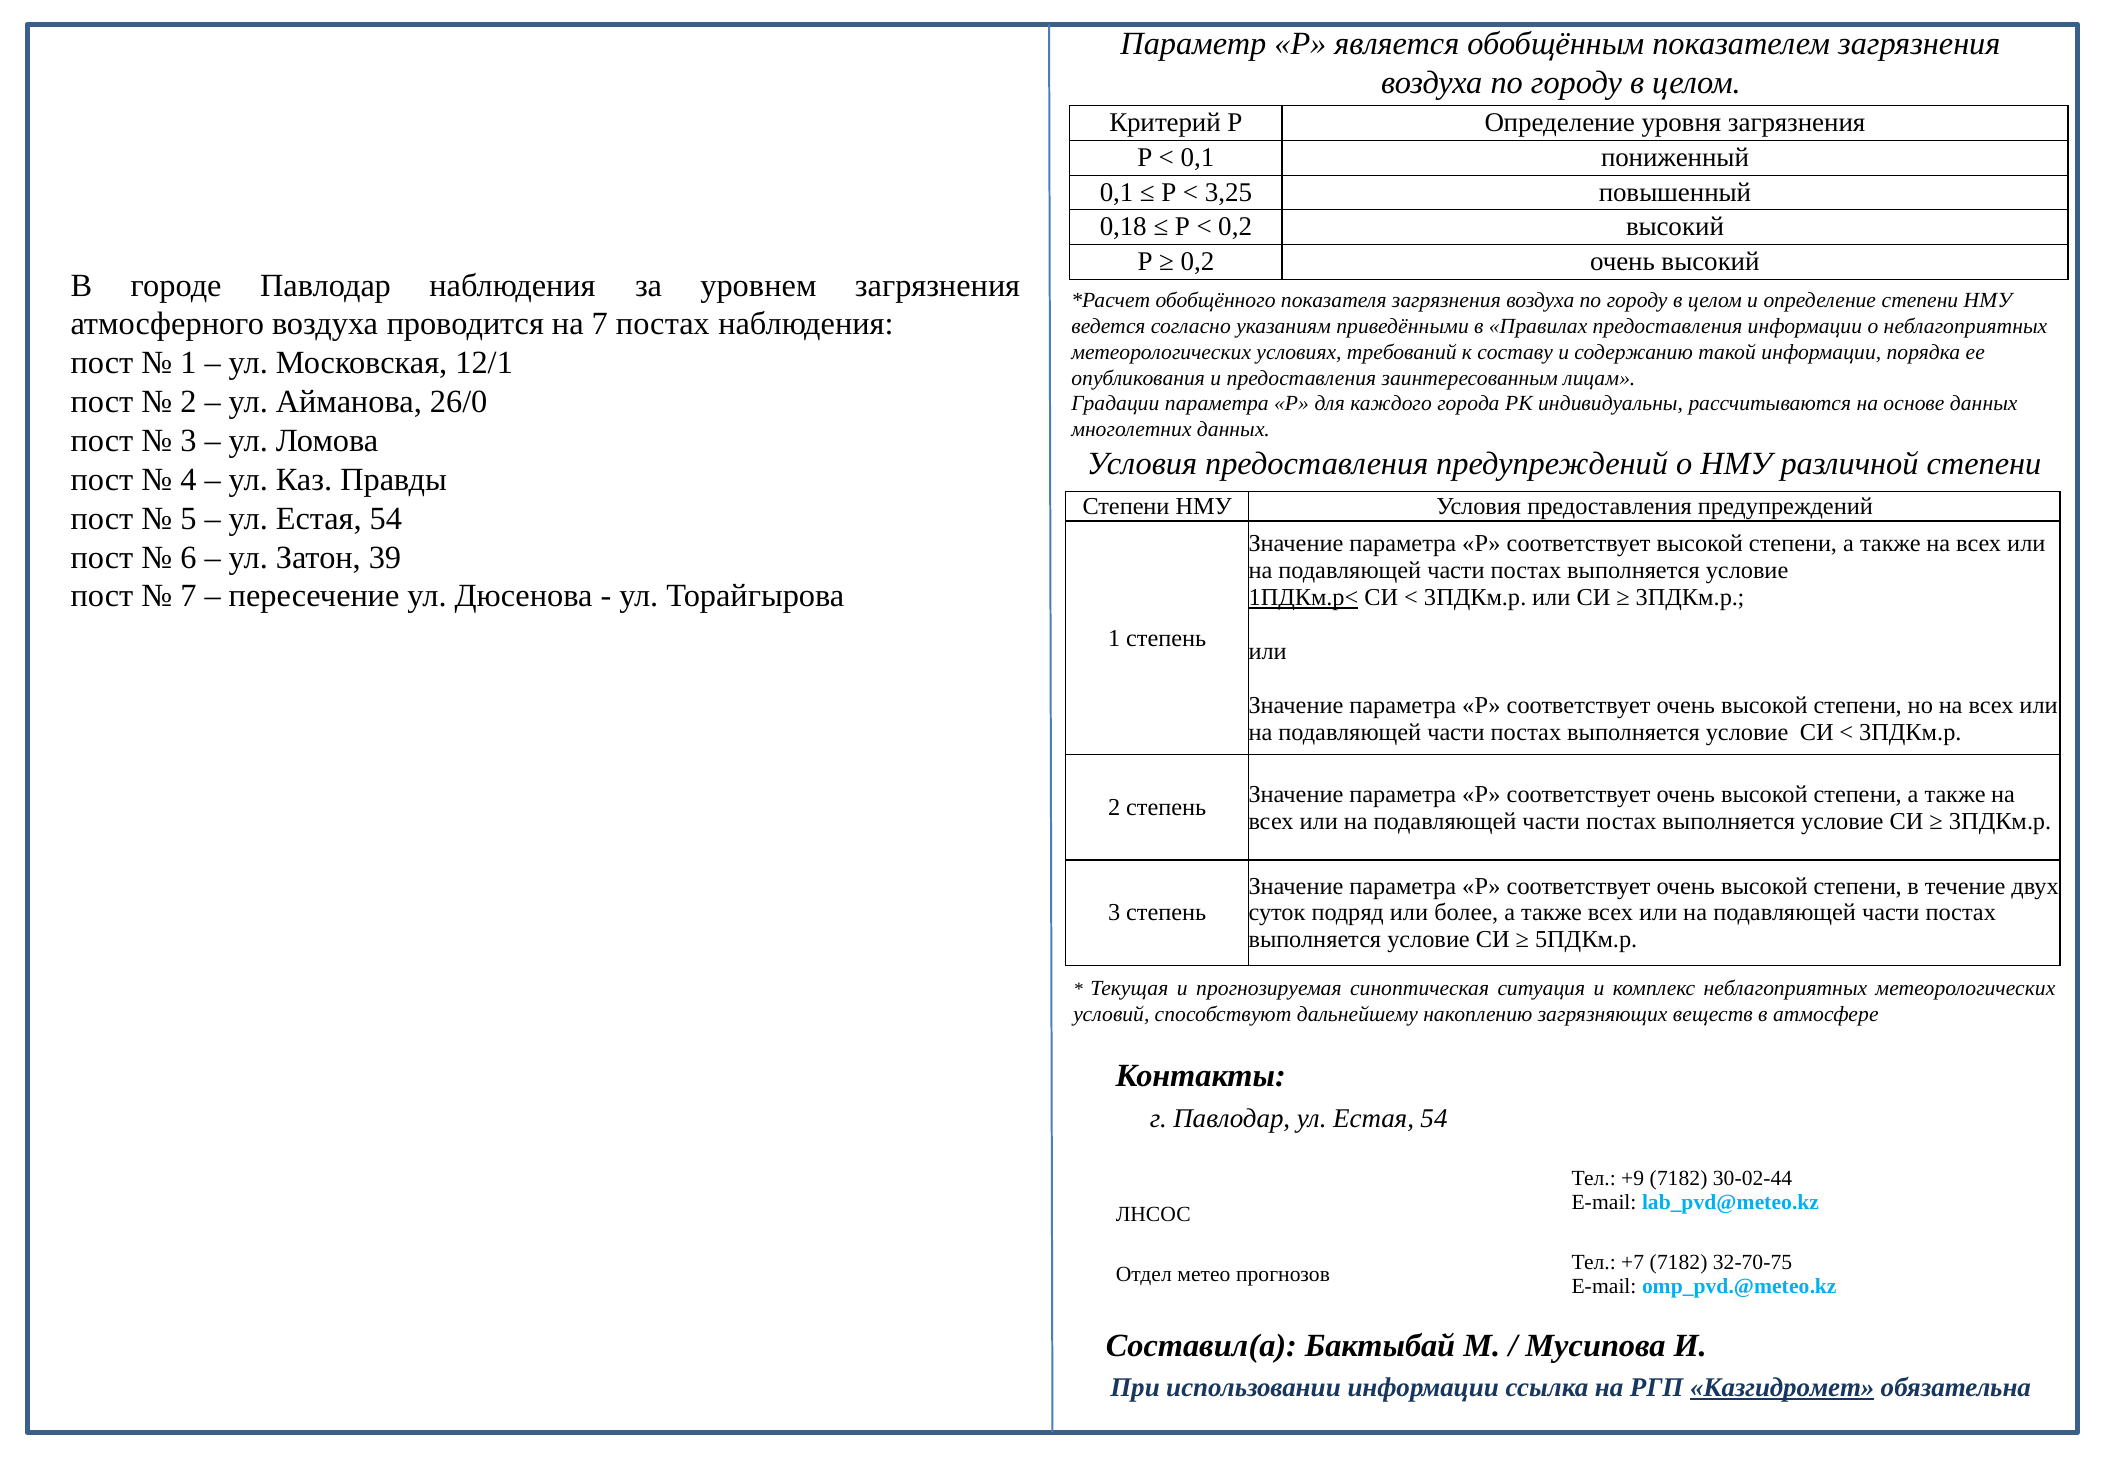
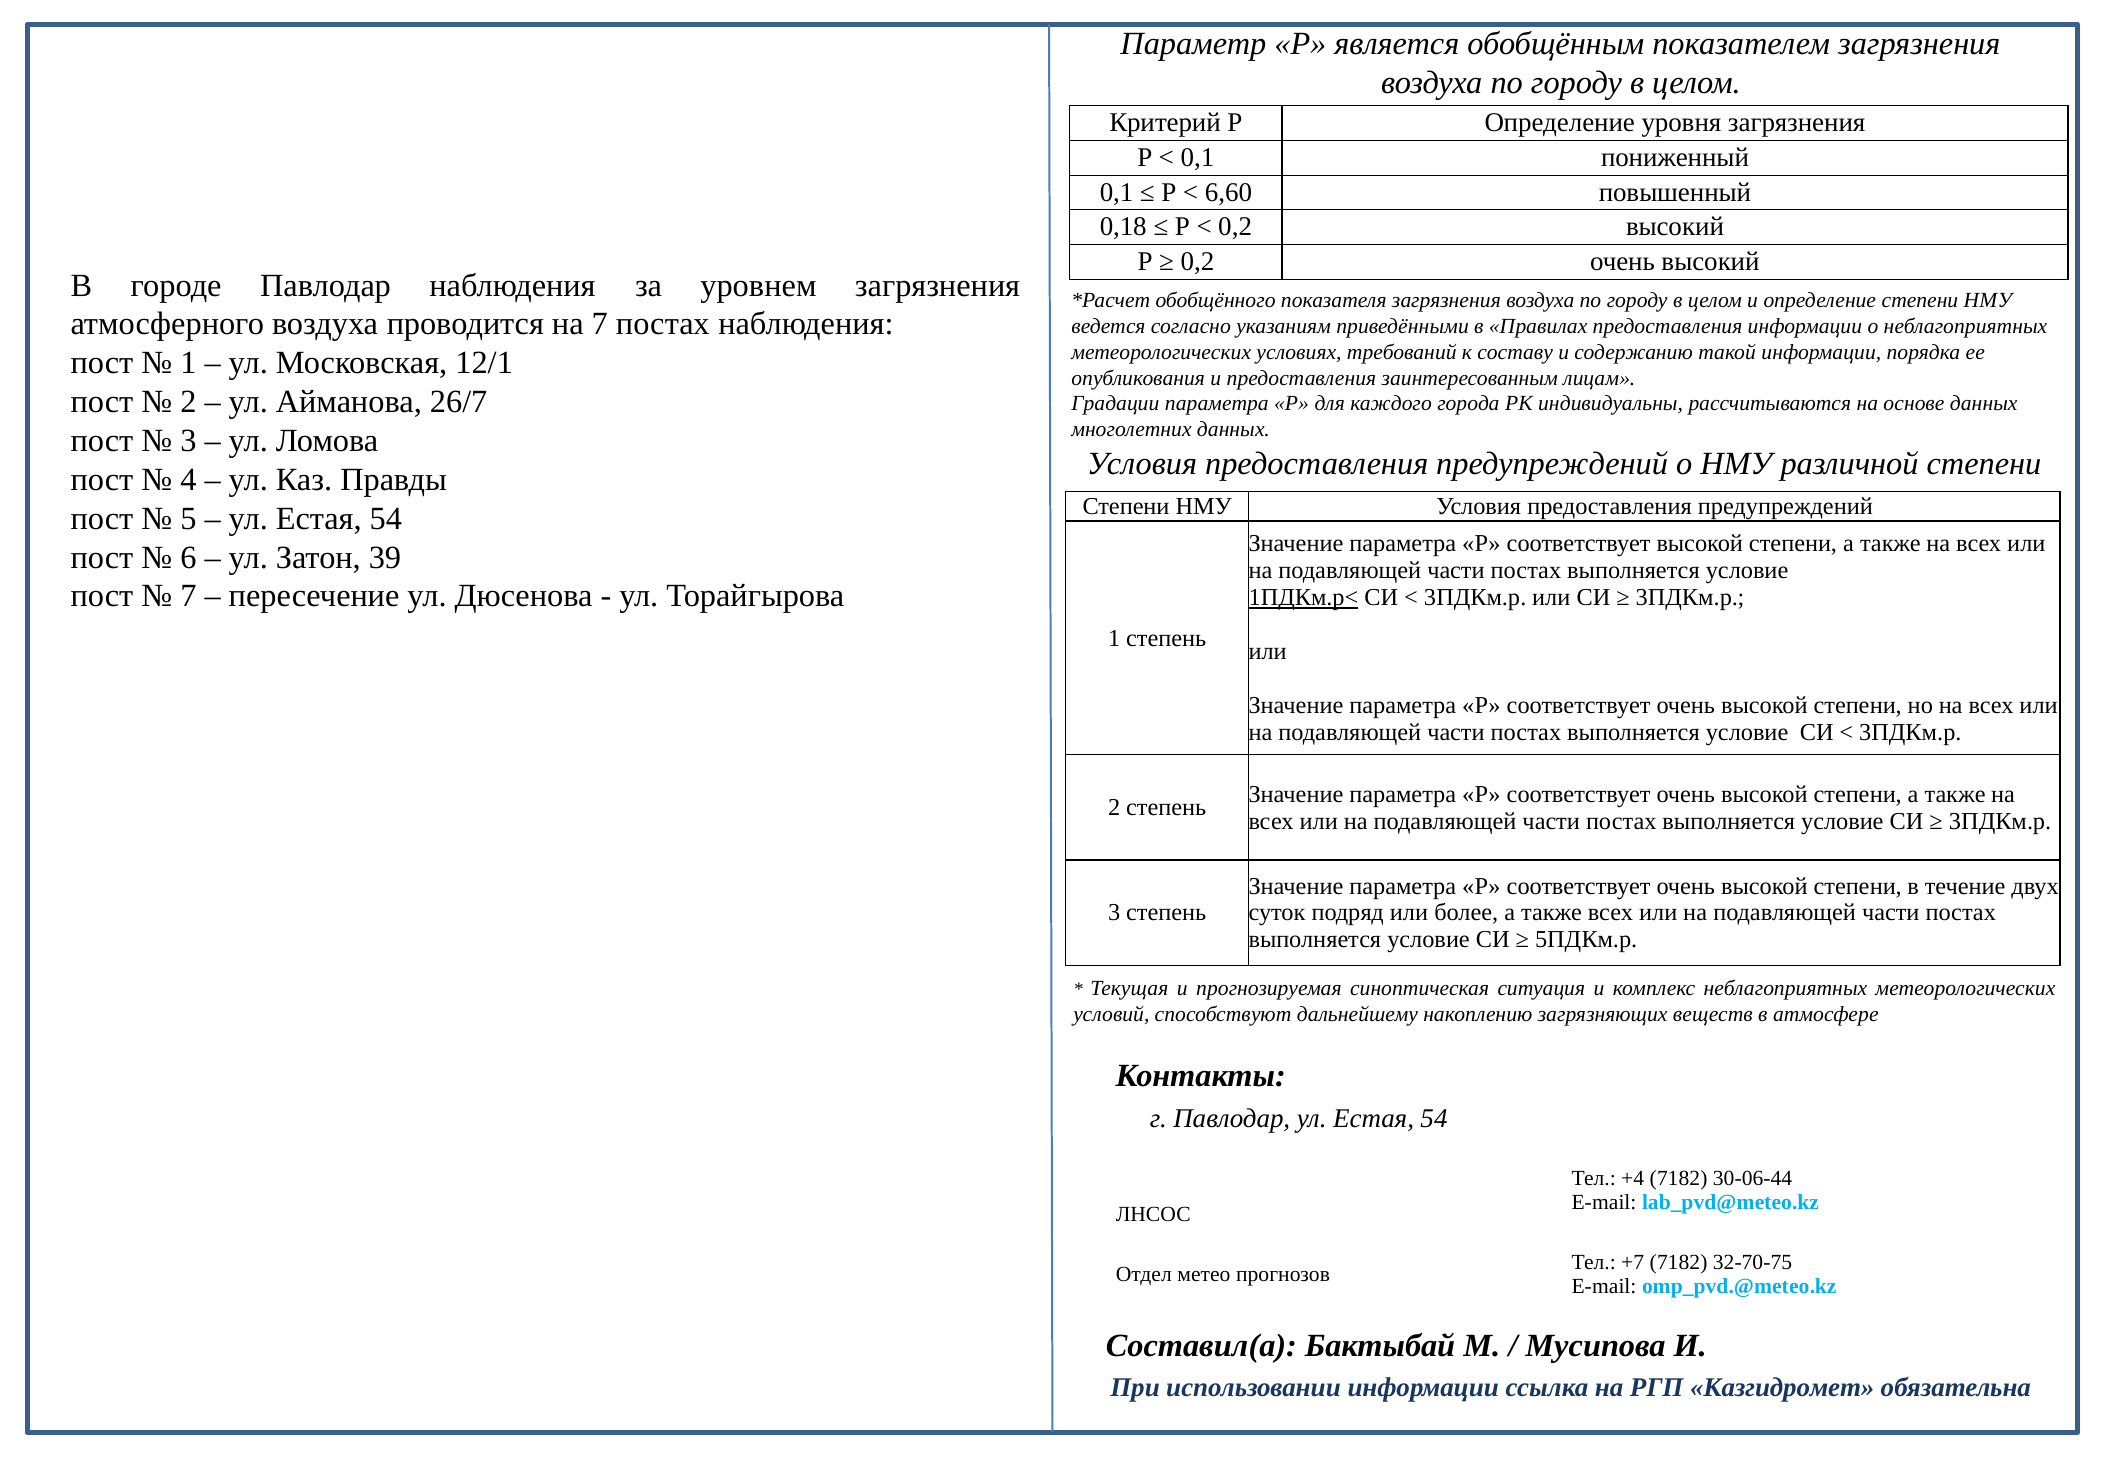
3,25: 3,25 -> 6,60
26/0: 26/0 -> 26/7
+9: +9 -> +4
30-02-44: 30-02-44 -> 30-06-44
Казгидромет underline: present -> none
